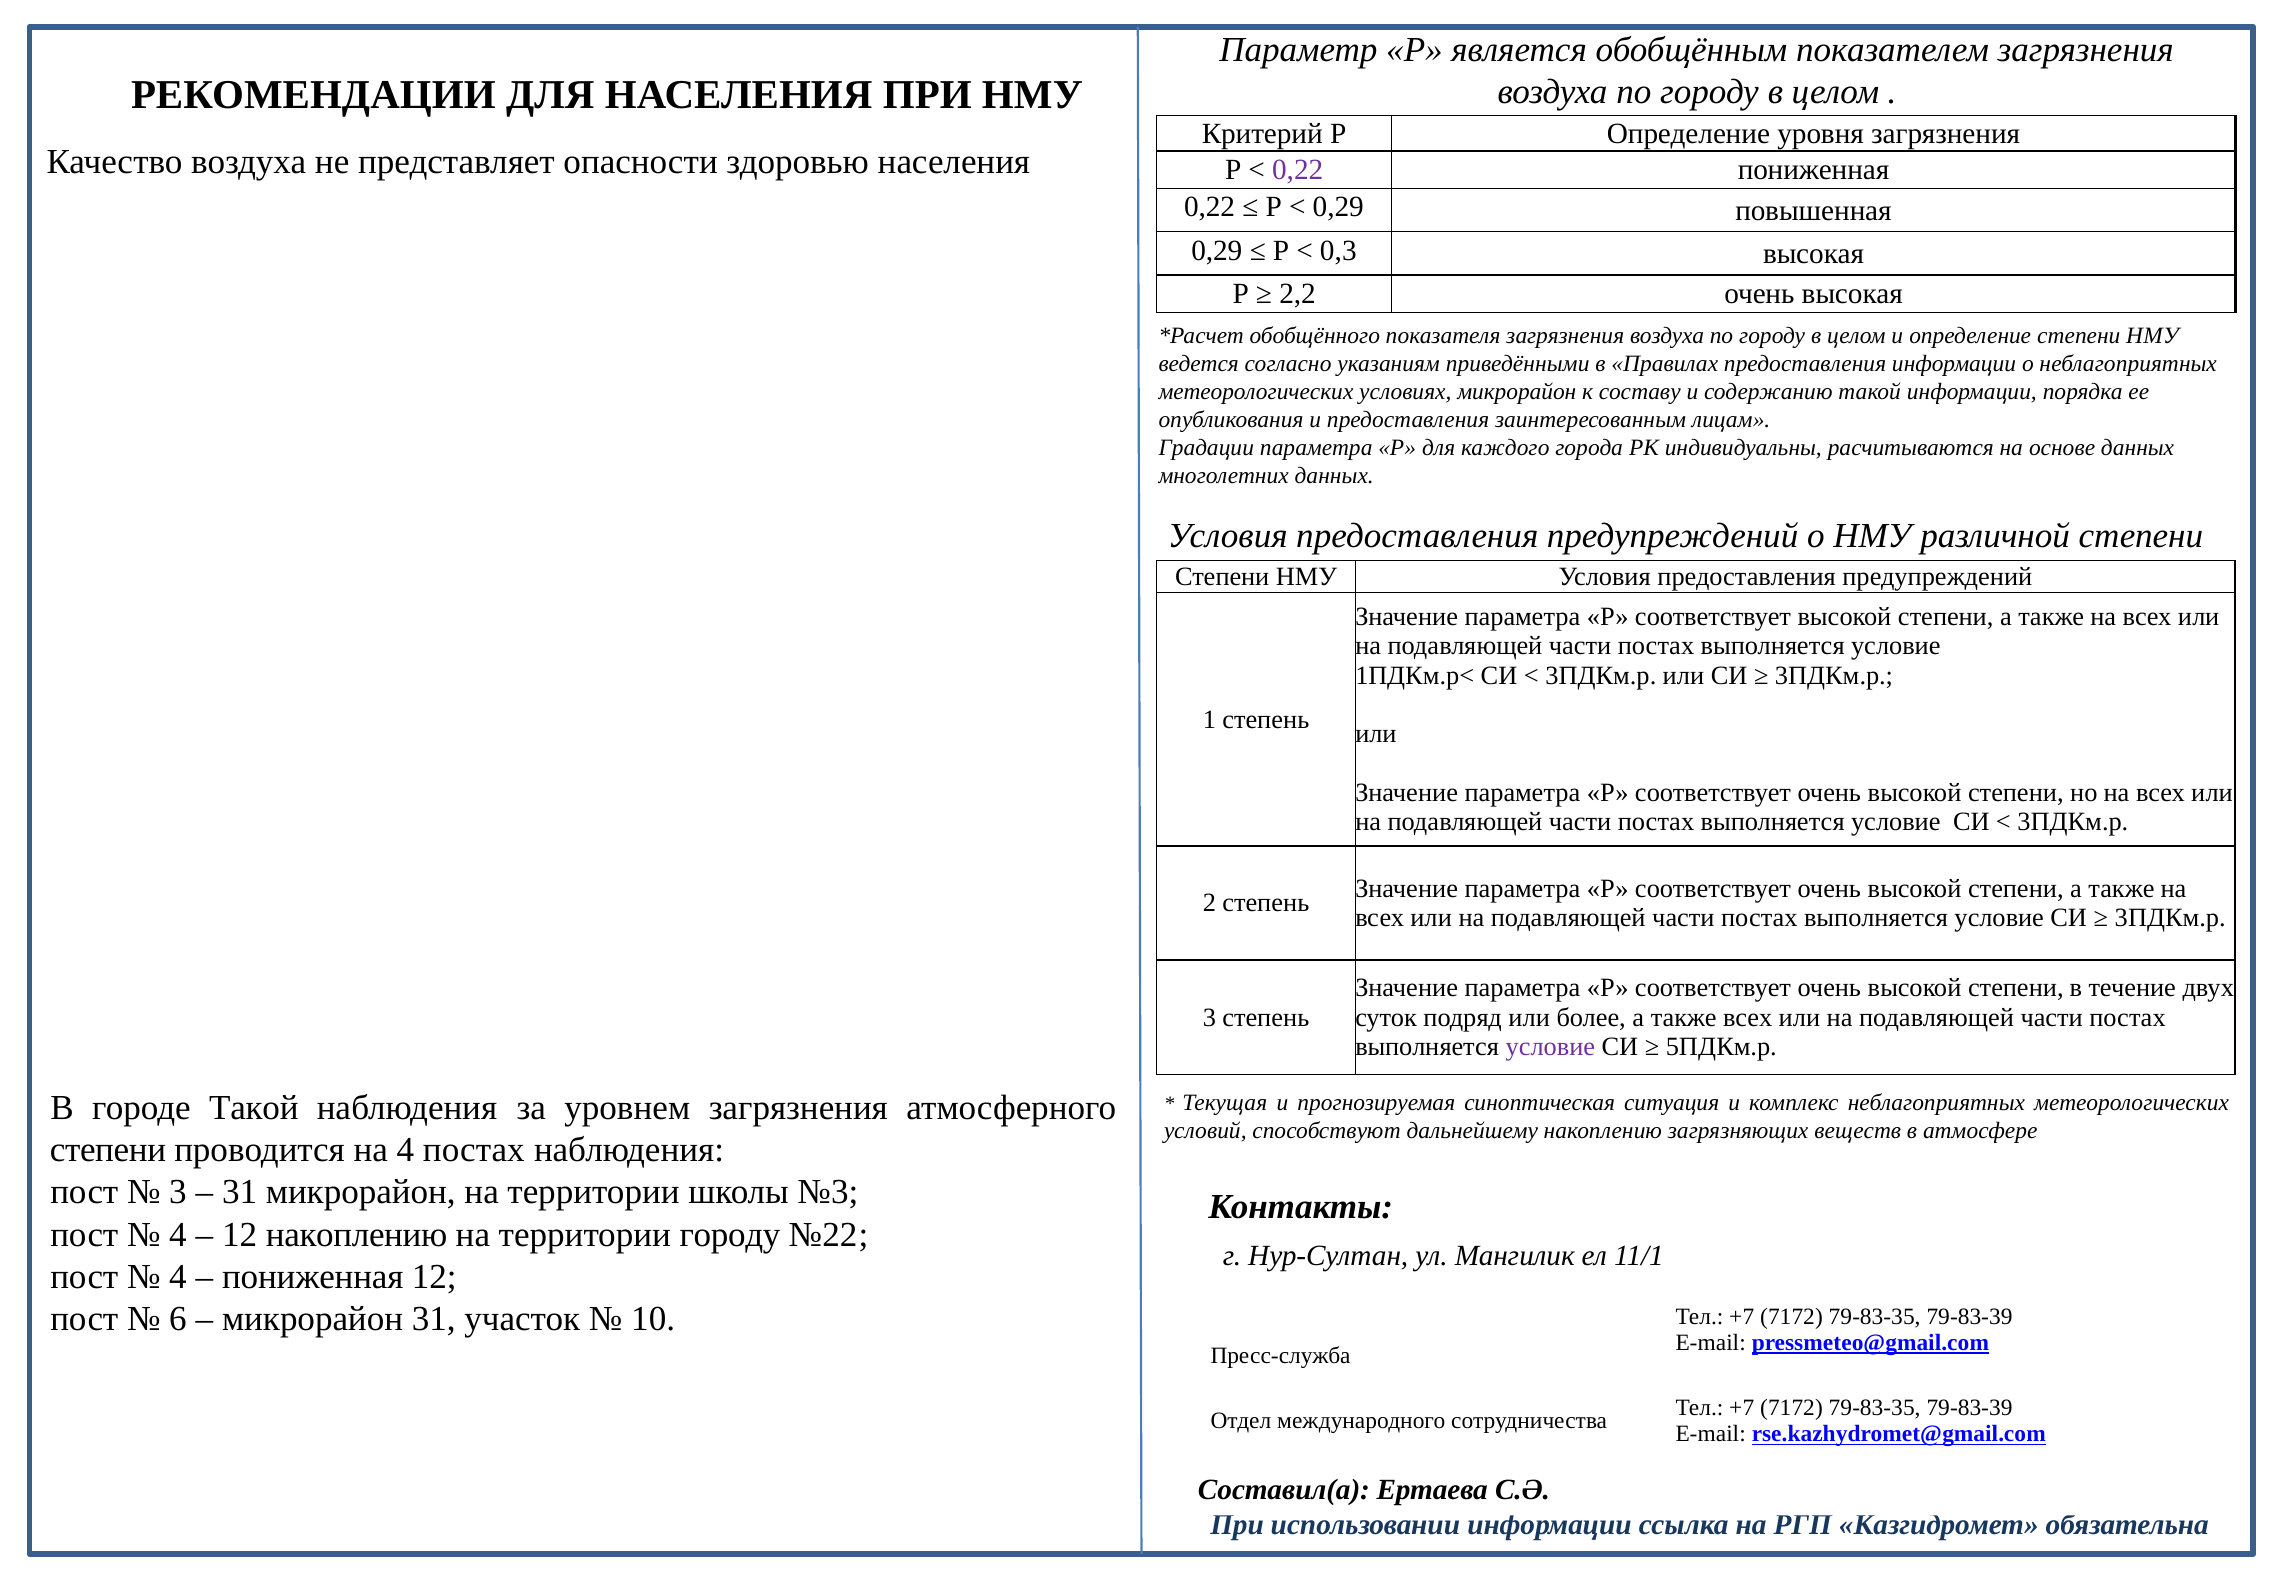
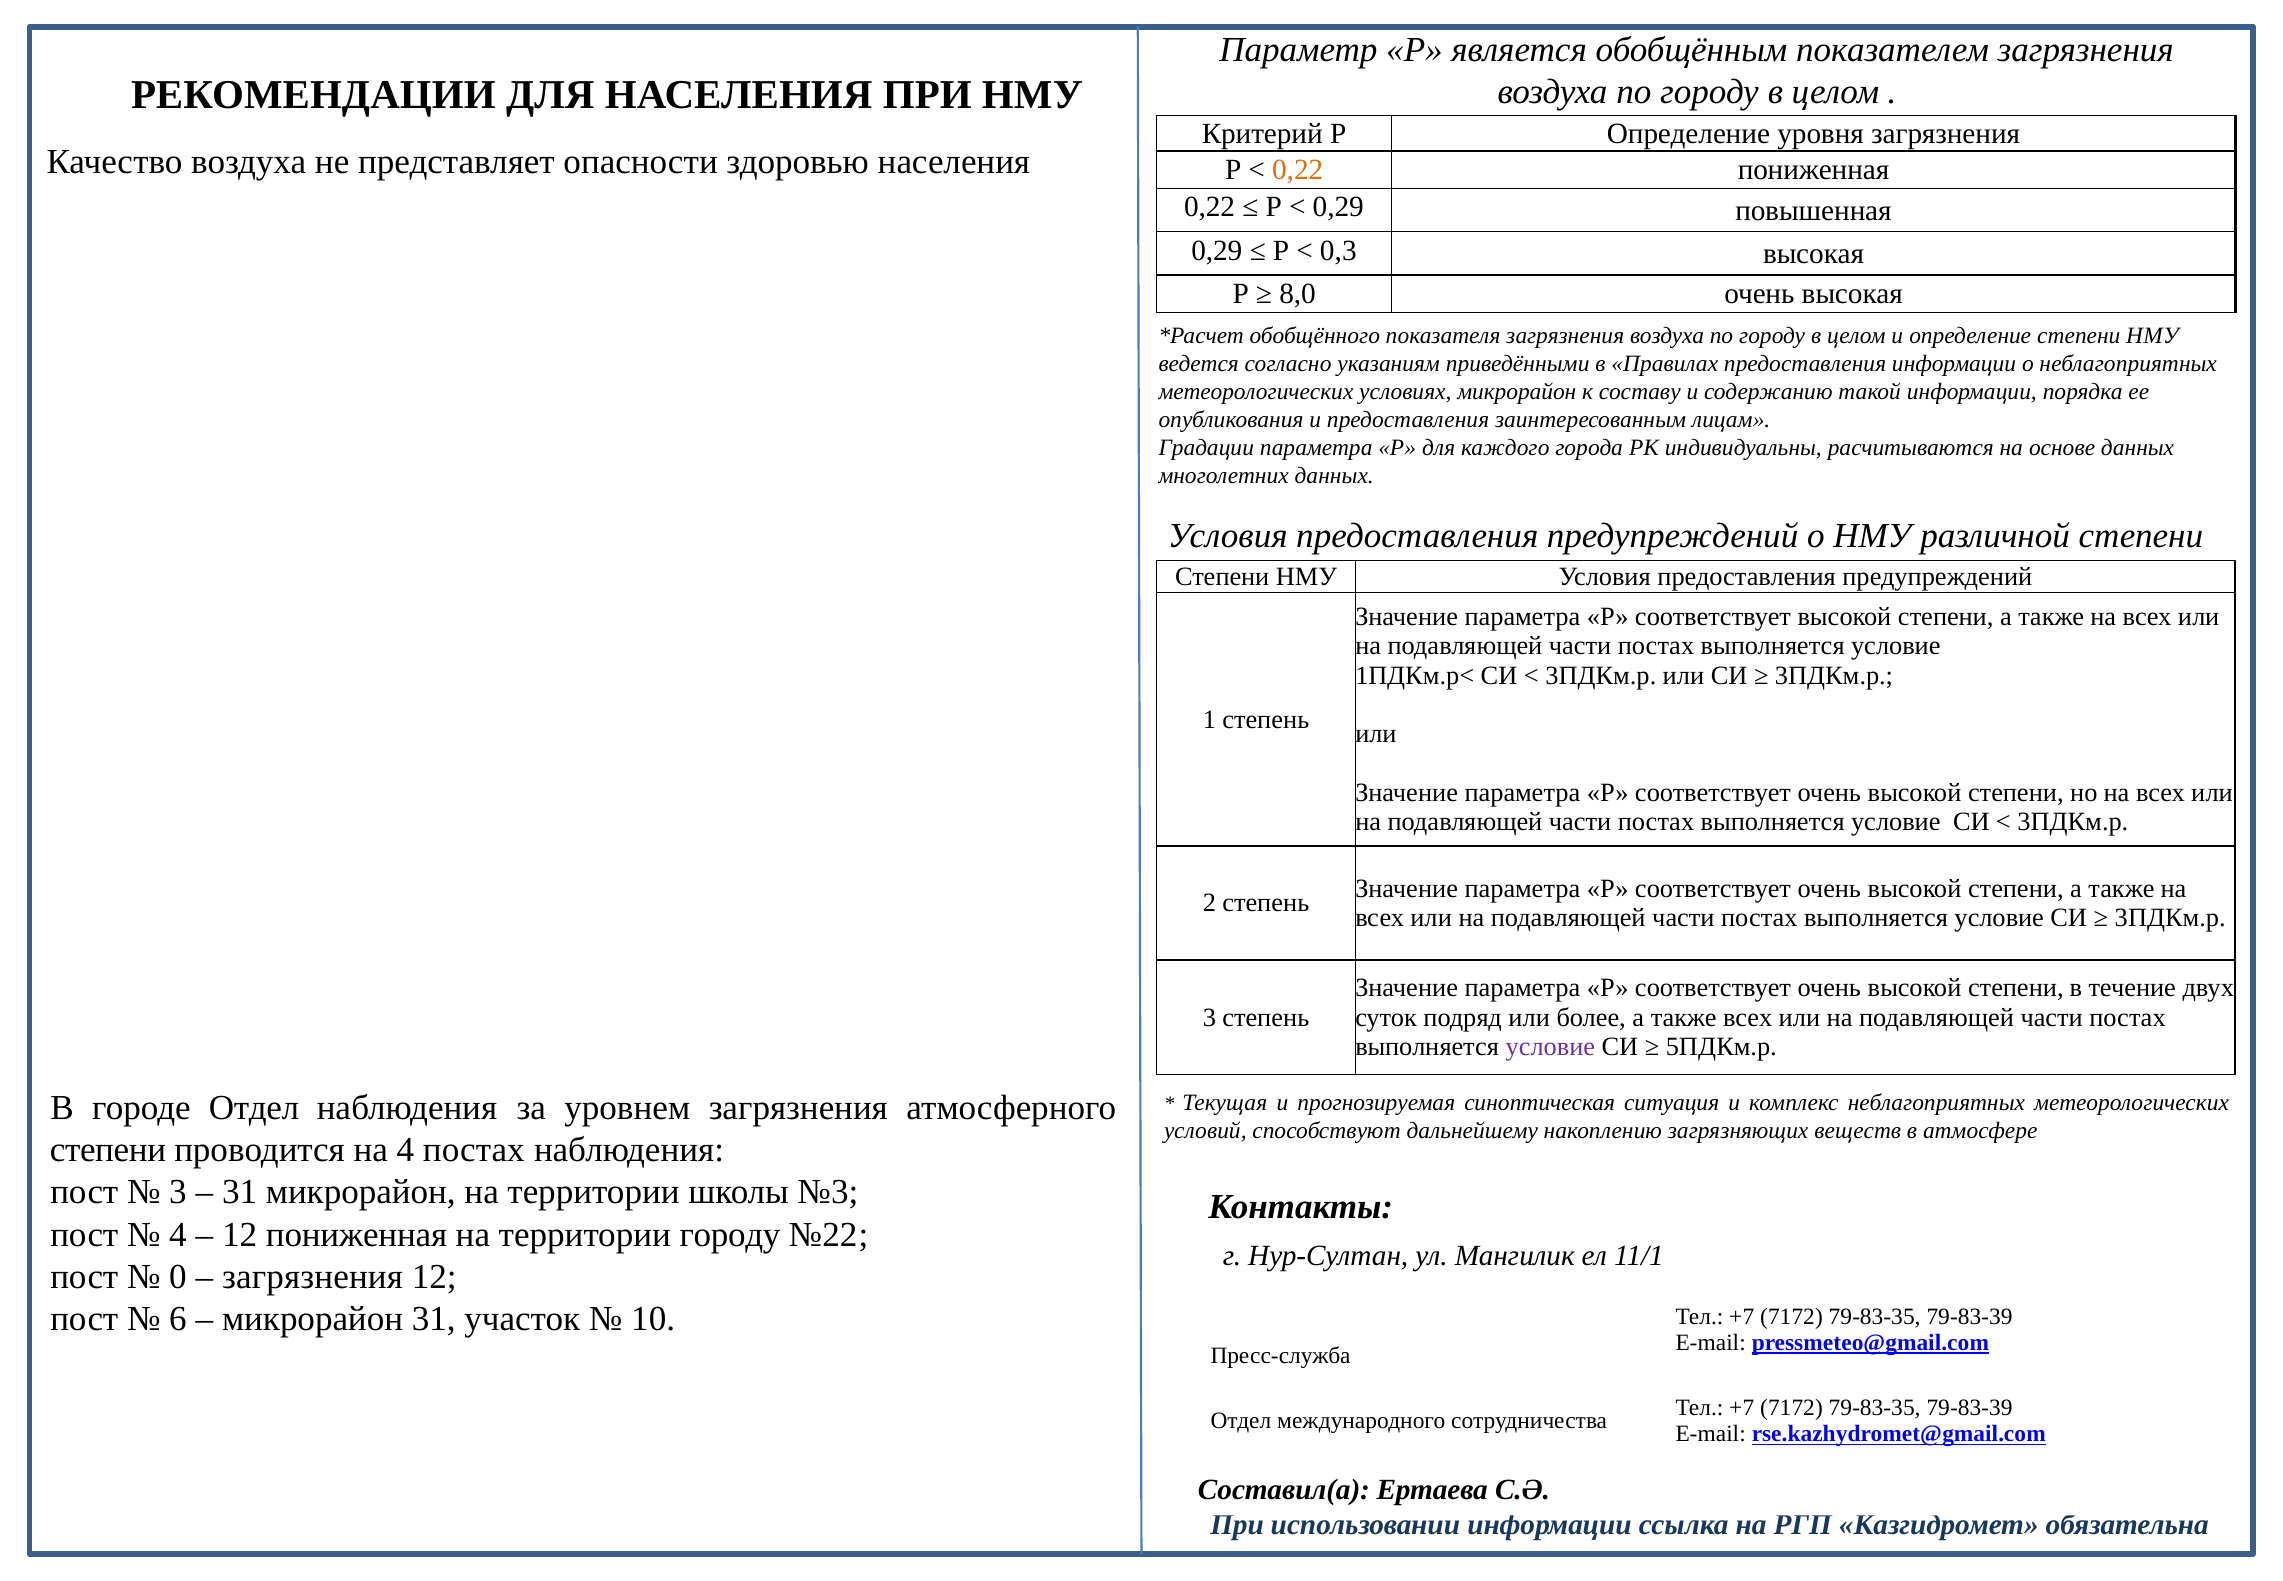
0,22 at (1298, 169) colour: purple -> orange
2,2: 2,2 -> 8,0
городе Такой: Такой -> Отдел
12 накоплению: накоплению -> пониженная
4 at (178, 1276): 4 -> 0
пониженная at (313, 1276): пониженная -> загрязнения
